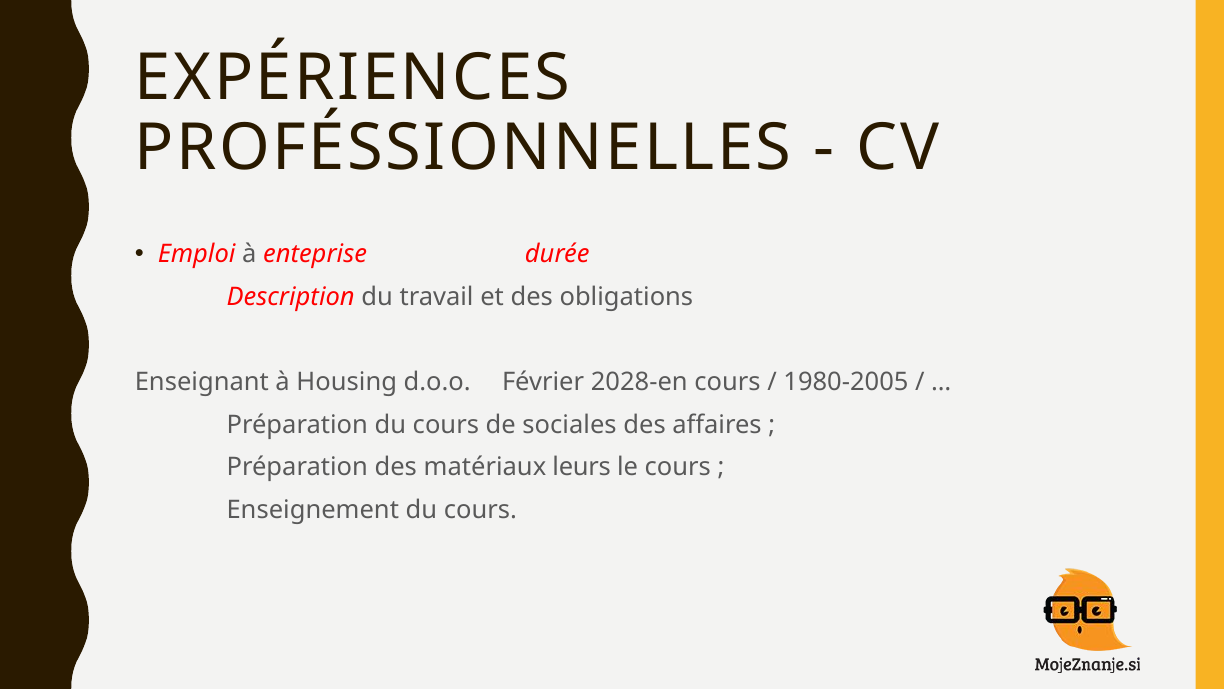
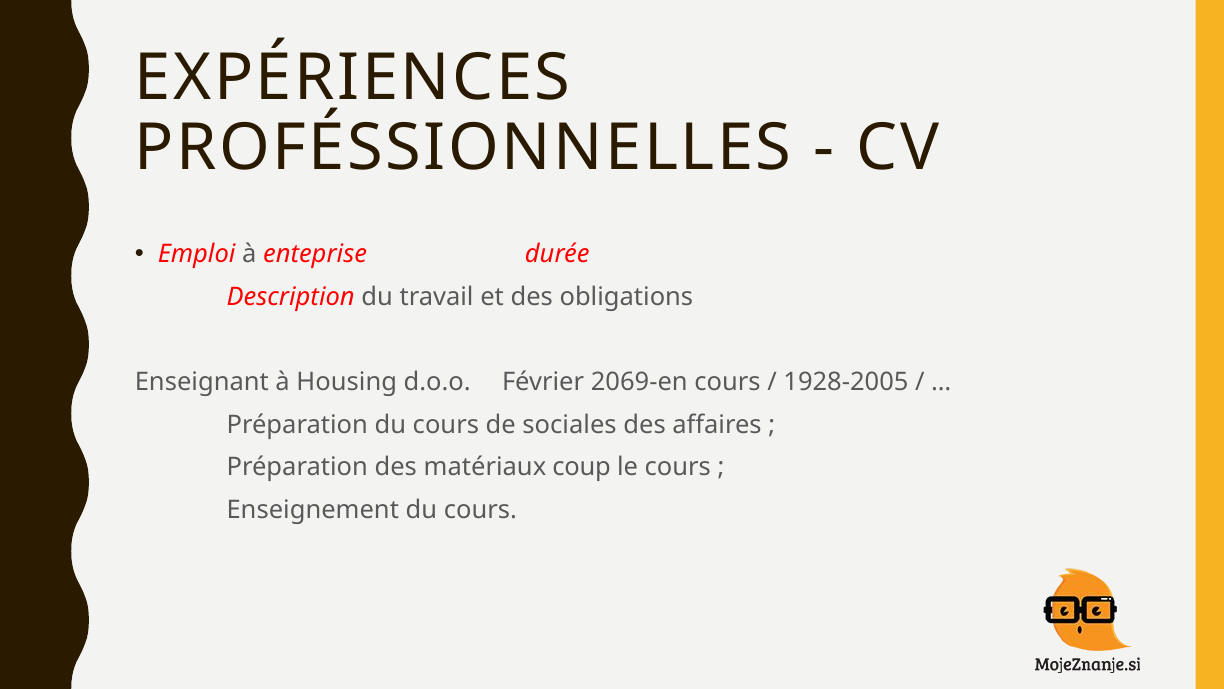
2028-en: 2028-en -> 2069-en
1980-2005: 1980-2005 -> 1928-2005
leurs: leurs -> coup
